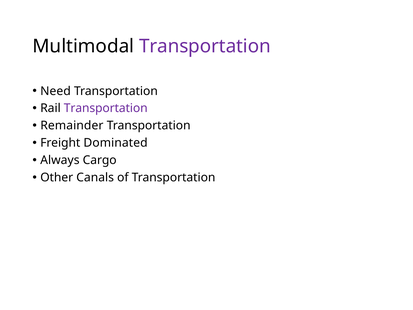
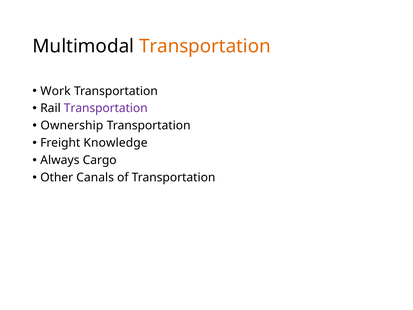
Transportation at (205, 46) colour: purple -> orange
Need: Need -> Work
Remainder: Remainder -> Ownership
Dominated: Dominated -> Knowledge
